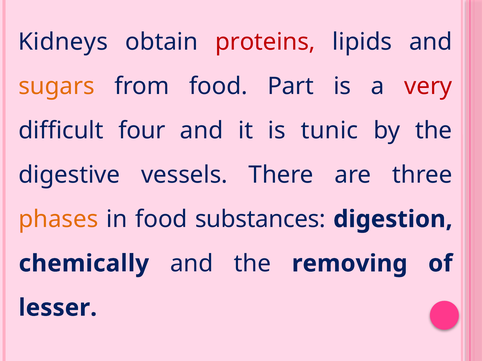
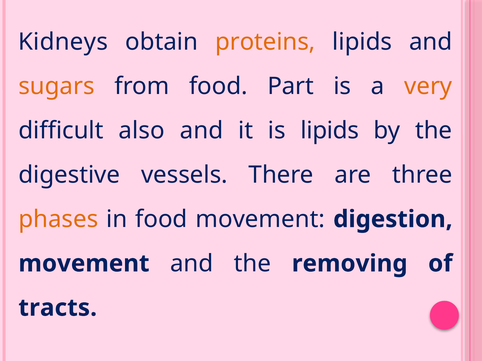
proteins colour: red -> orange
very colour: red -> orange
four: four -> also
is tunic: tunic -> lipids
food substances: substances -> movement
chemically at (84, 264): chemically -> movement
lesser: lesser -> tracts
